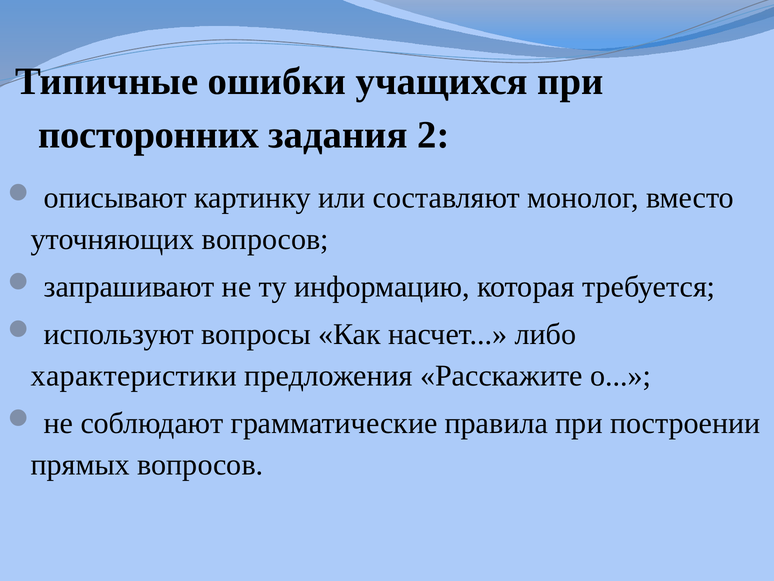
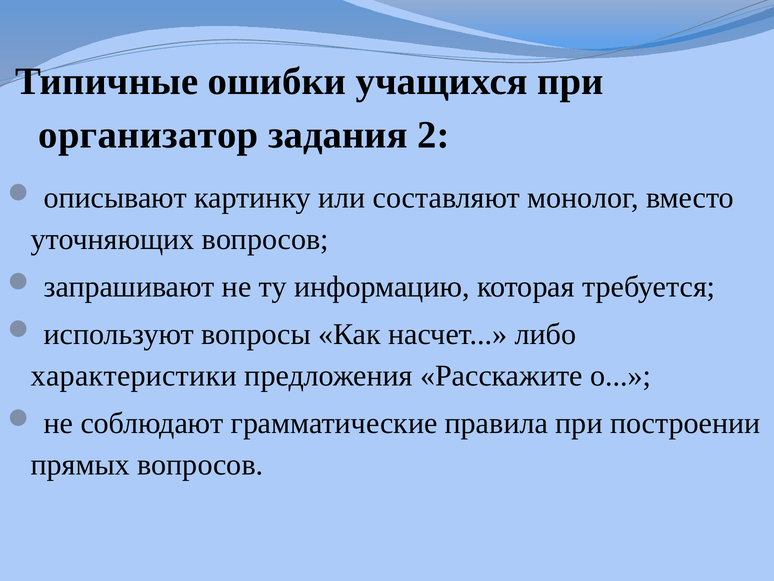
посторонних: посторонних -> организатор
